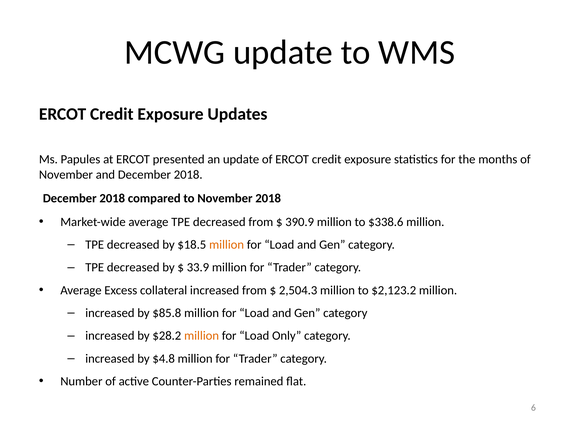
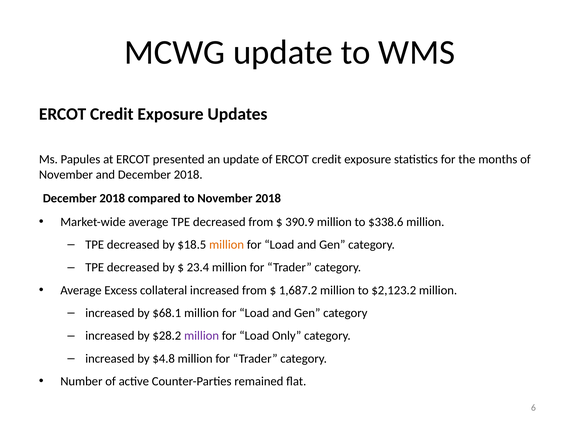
33.9: 33.9 -> 23.4
2,504.3: 2,504.3 -> 1,687.2
$85.8: $85.8 -> $68.1
million at (202, 336) colour: orange -> purple
